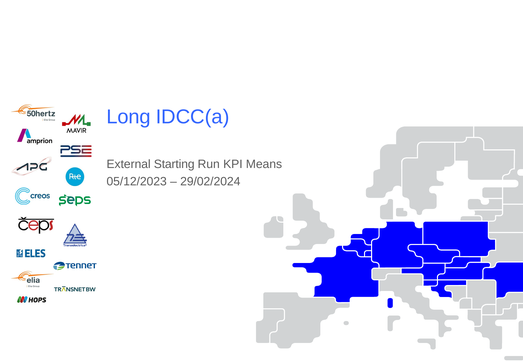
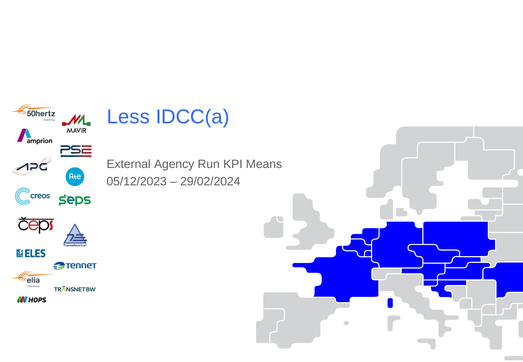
Long: Long -> Less
Starting: Starting -> Agency
